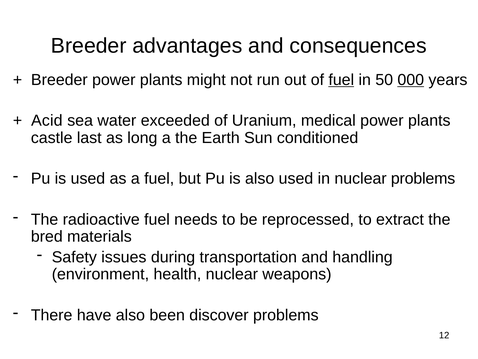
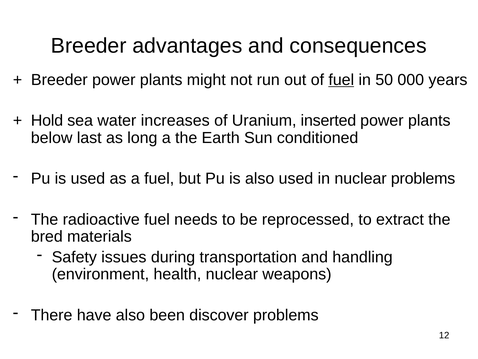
000 underline: present -> none
Acid: Acid -> Hold
exceeded: exceeded -> increases
medical: medical -> inserted
castle: castle -> below
